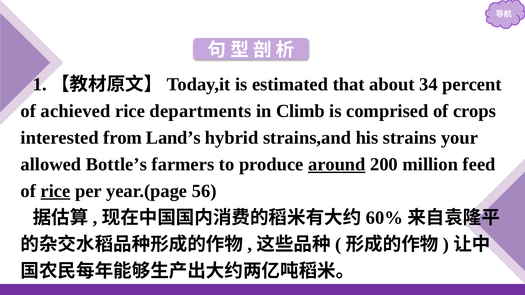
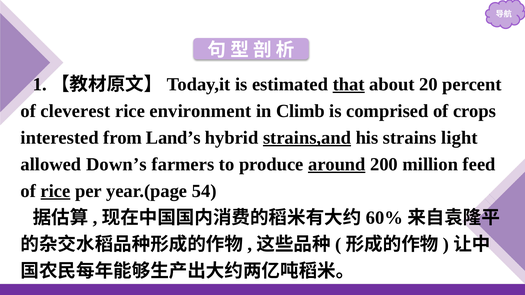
that underline: none -> present
34: 34 -> 20
achieved: achieved -> cleverest
departments: departments -> environment
strains,and underline: none -> present
your: your -> light
Bottle’s: Bottle’s -> Down’s
56: 56 -> 54
